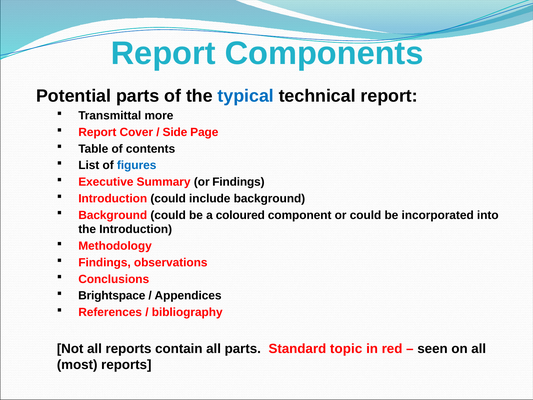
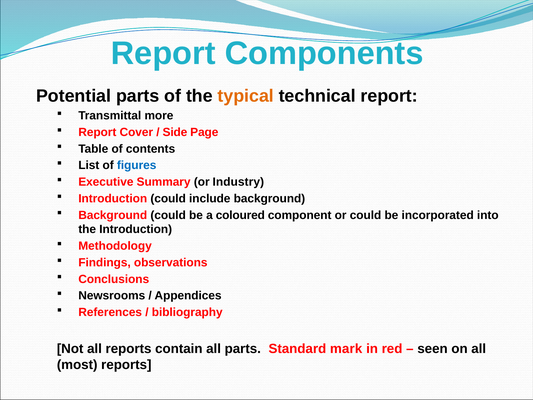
typical colour: blue -> orange
or Findings: Findings -> Industry
Brightspace: Brightspace -> Newsrooms
topic: topic -> mark
